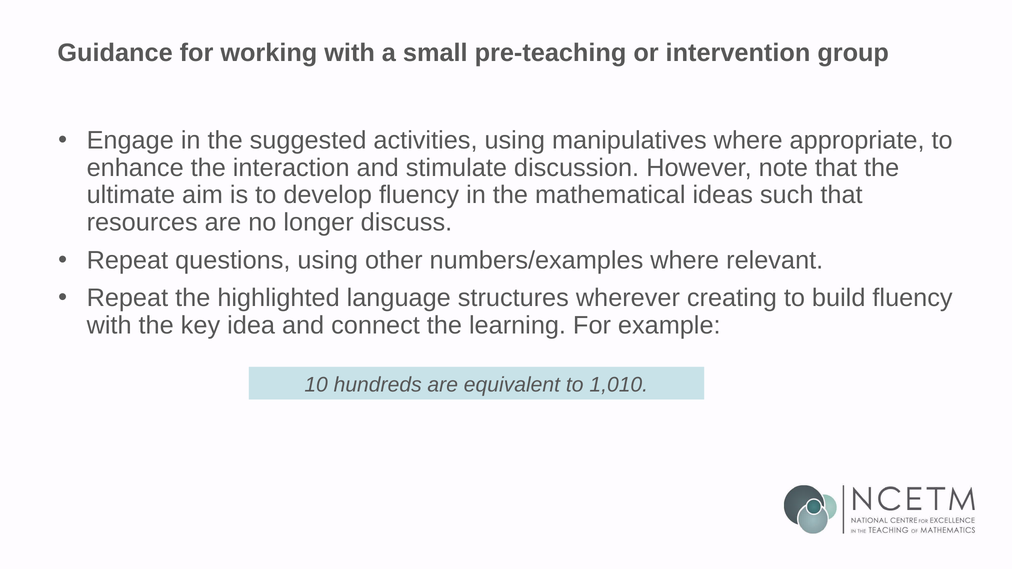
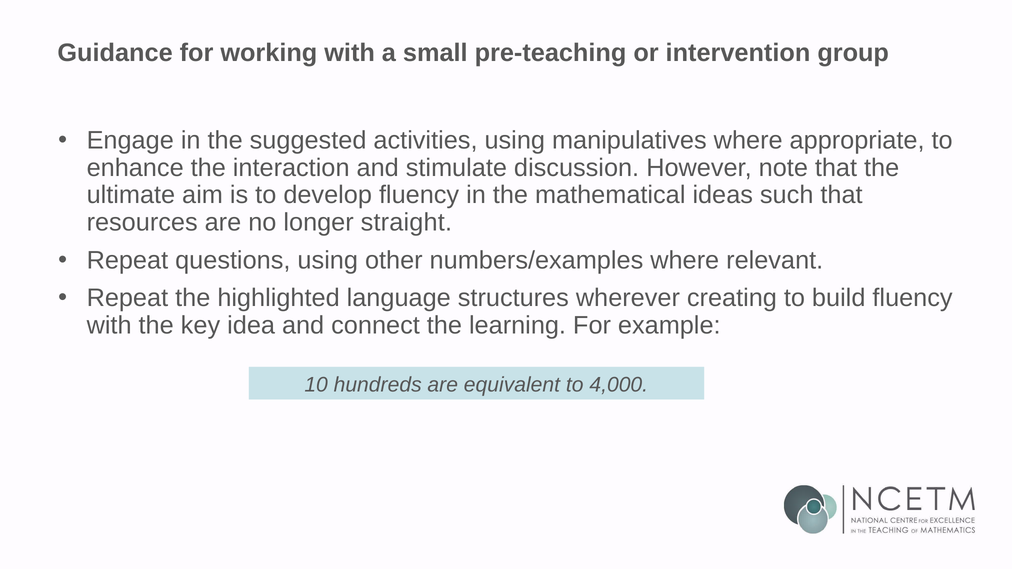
discuss: discuss -> straight
1,010: 1,010 -> 4,000
